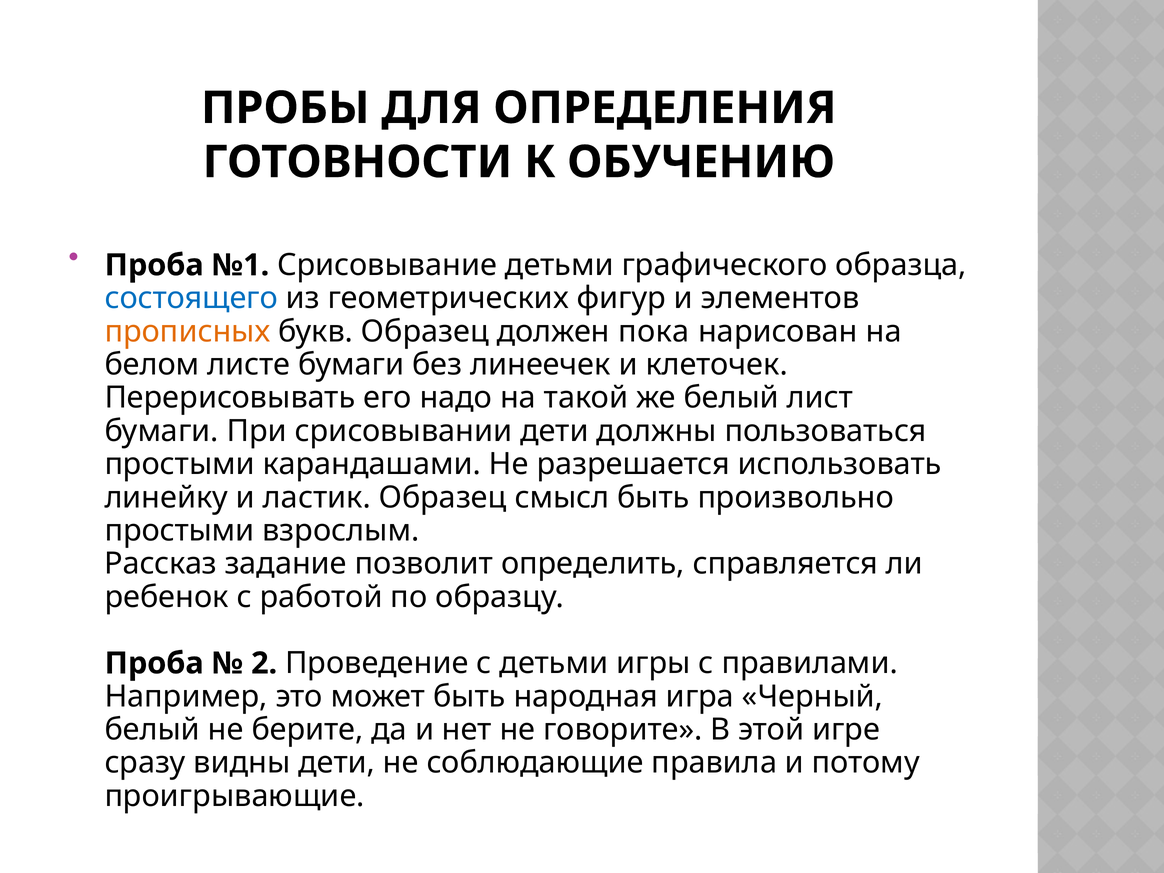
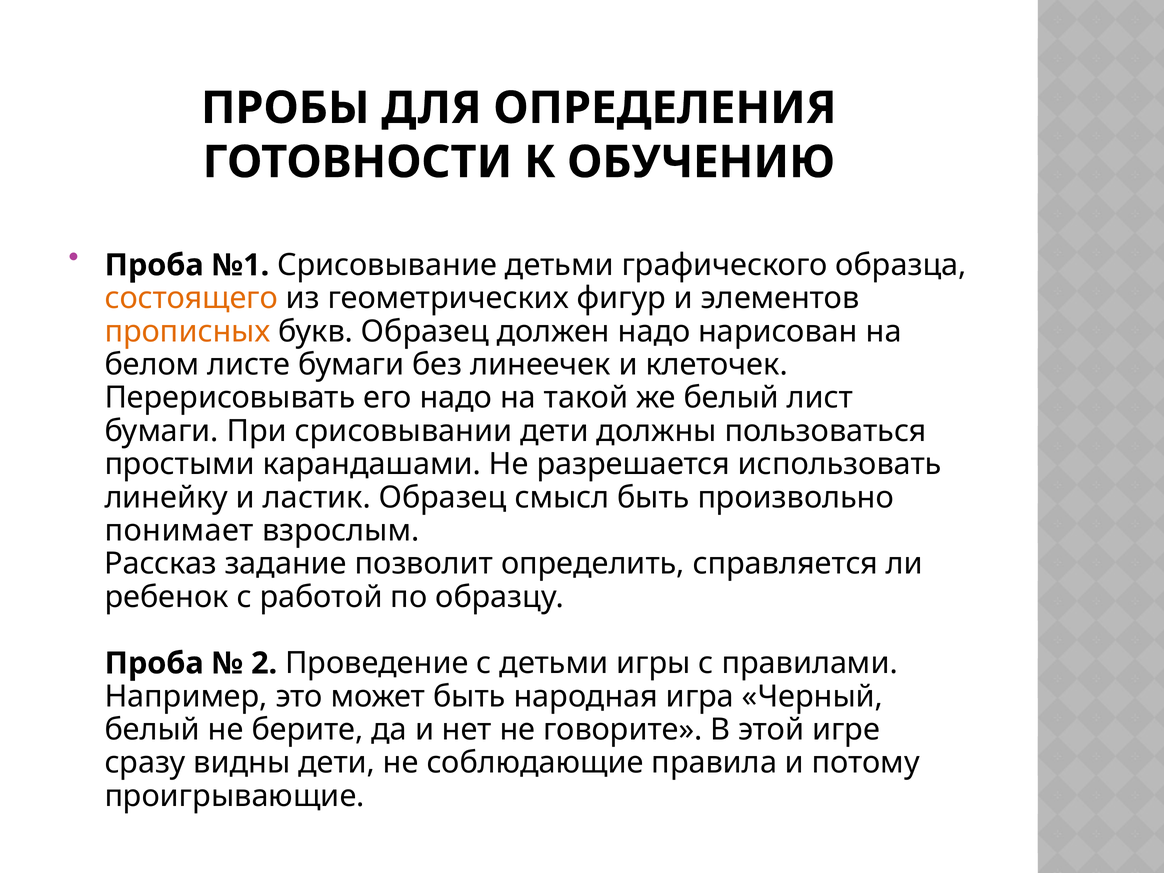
состоящего colour: blue -> orange
должен пока: пока -> надо
простыми at (180, 531): простыми -> понимает
